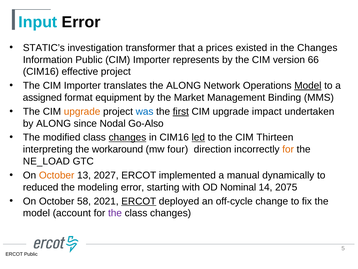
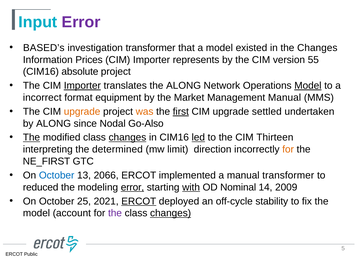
Error at (81, 22) colour: black -> purple
STATIC’s: STATIC’s -> BASED’s
a prices: prices -> model
Information Public: Public -> Prices
66: 66 -> 55
effective: effective -> absolute
Importer at (82, 85) underline: none -> present
assigned: assigned -> incorrect
Management Binding: Binding -> Manual
was colour: blue -> orange
impact: impact -> settled
The at (31, 137) underline: none -> present
workaround: workaround -> determined
four: four -> limit
NE_LOAD: NE_LOAD -> NE_FIRST
October at (57, 175) colour: orange -> blue
2027: 2027 -> 2066
manual dynamically: dynamically -> transformer
error at (132, 187) underline: none -> present
with underline: none -> present
2075: 2075 -> 2009
58: 58 -> 25
change: change -> stability
changes at (171, 213) underline: none -> present
